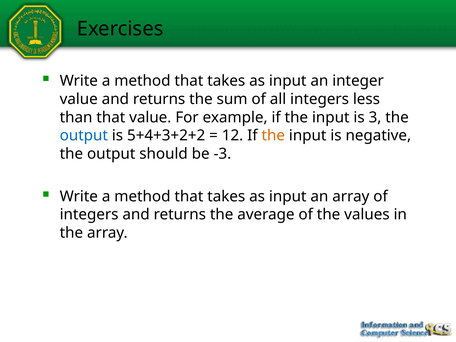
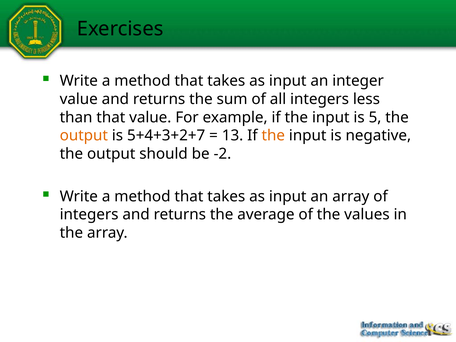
3: 3 -> 5
output at (84, 136) colour: blue -> orange
5+4+3+2+2: 5+4+3+2+2 -> 5+4+3+2+7
12: 12 -> 13
-3: -3 -> -2
